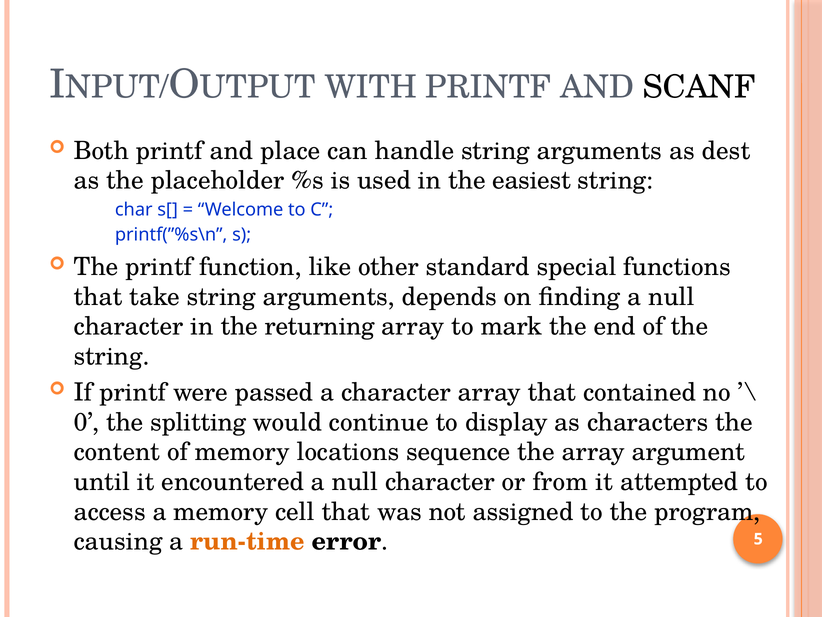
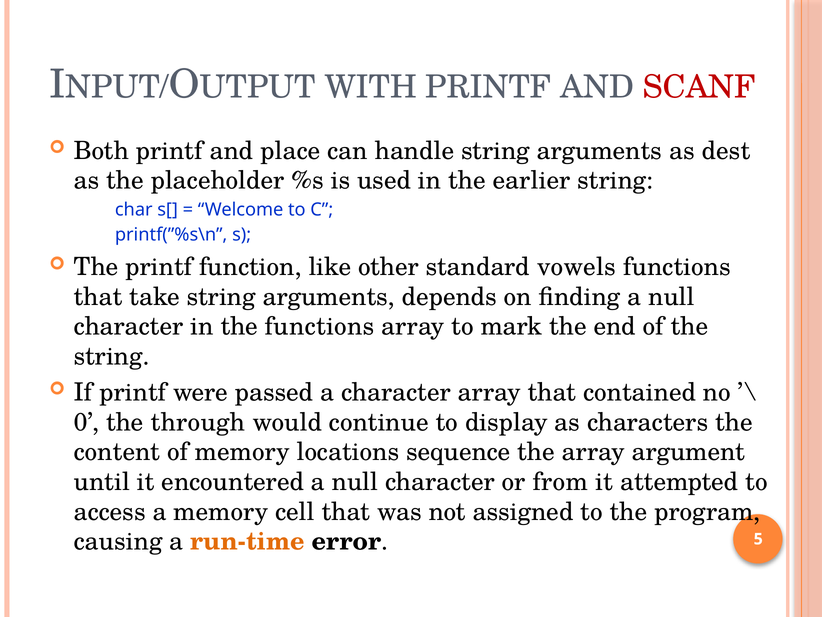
SCANF colour: black -> red
easiest: easiest -> earlier
special: special -> vowels
the returning: returning -> functions
splitting: splitting -> through
